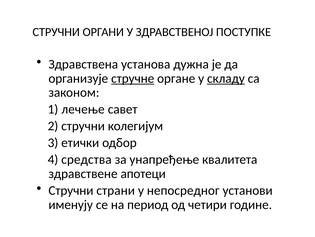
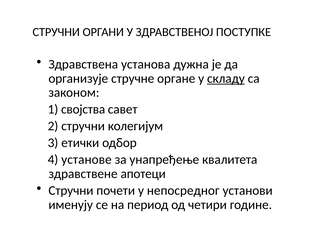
стручне underline: present -> none
лечење: лечење -> својства
средства: средства -> установе
страни: страни -> почети
